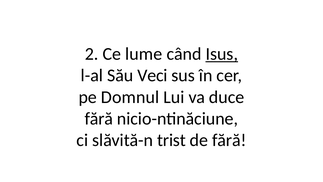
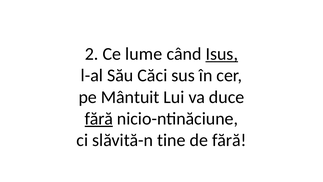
Veci: Veci -> Căci
Domnul: Domnul -> Mântuit
fără at (99, 118) underline: none -> present
trist: trist -> tine
